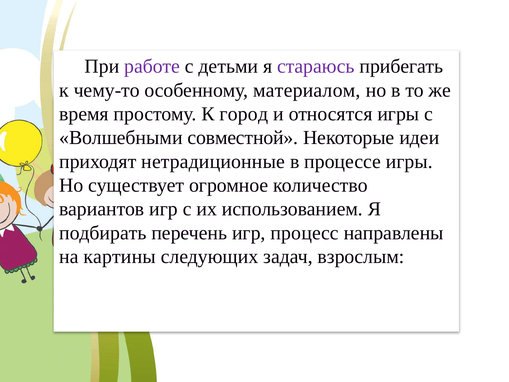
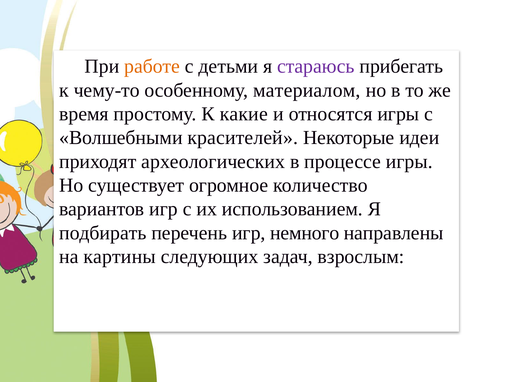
работе colour: purple -> orange
город: город -> какие
совместной: совместной -> красителей
нетрадиционные: нетрадиционные -> археологических
процесс: процесс -> немного
